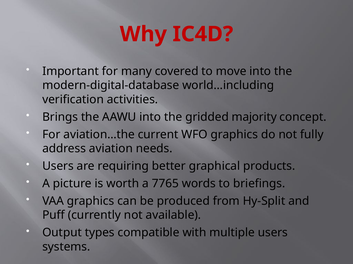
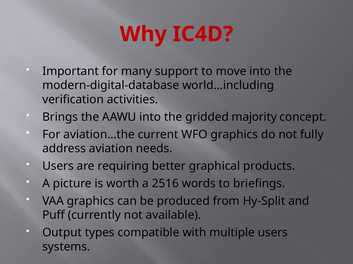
covered: covered -> support
7765: 7765 -> 2516
